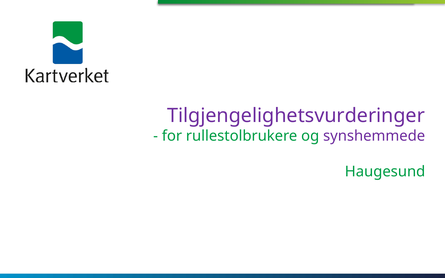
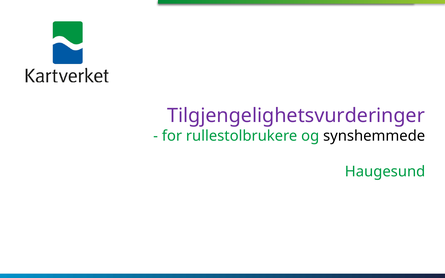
synshemmede colour: purple -> black
